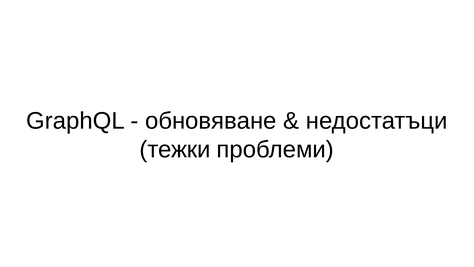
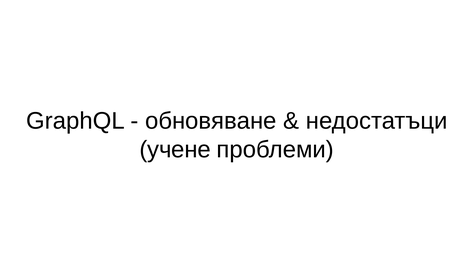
тежки: тежки -> учене
